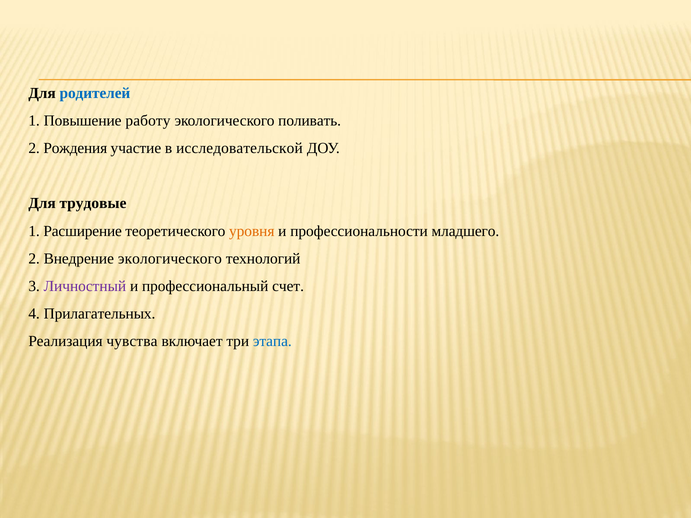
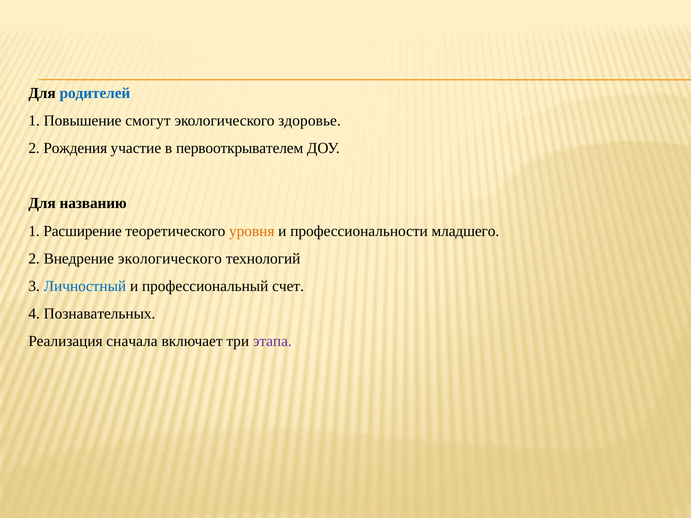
работу: работу -> смогут
поливать: поливать -> здоровье
исследовательской: исследовательской -> первооткрывателем
трудовые: трудовые -> названию
Личностный colour: purple -> blue
Прилагательных: Прилагательных -> Познавательных
чувства: чувства -> сначала
этапа colour: blue -> purple
